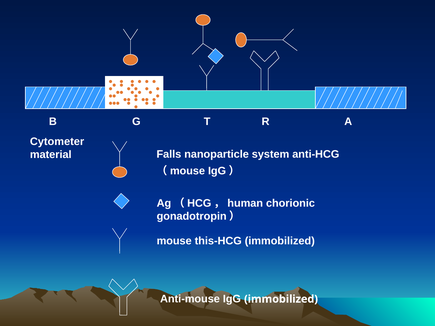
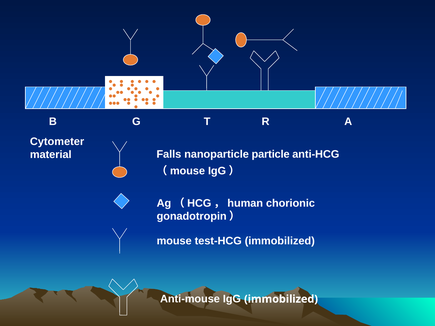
system: system -> particle
this-HCG: this-HCG -> test-HCG
